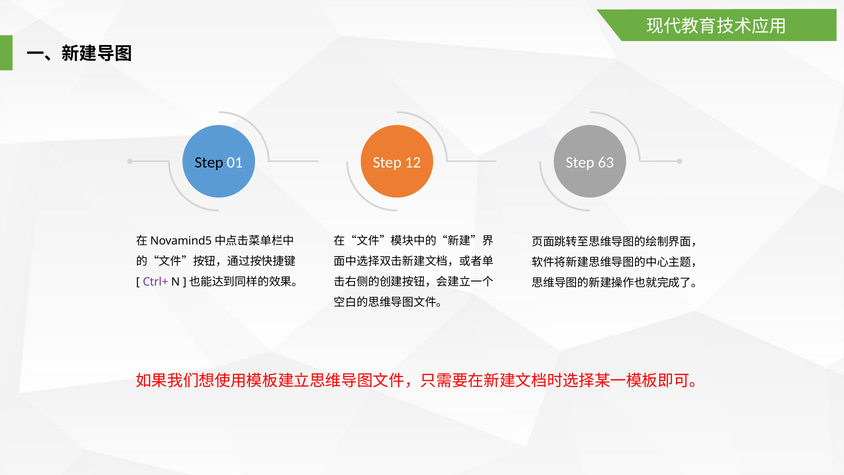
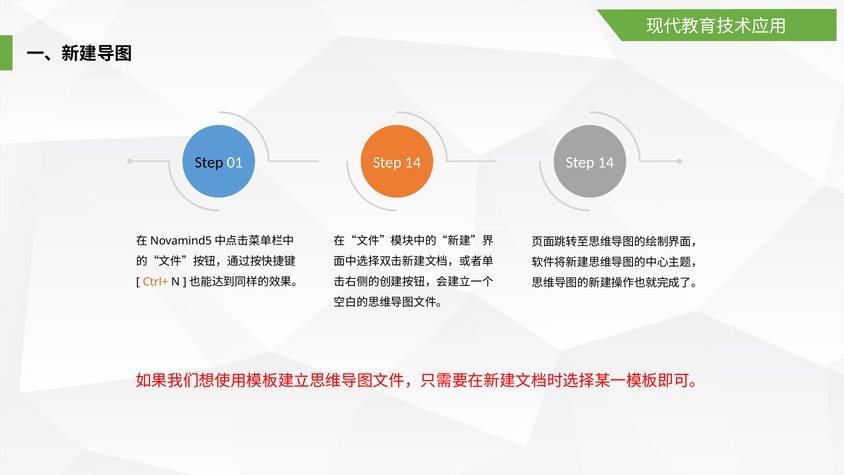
01 Step 12: 12 -> 14
63 at (606, 162): 63 -> 14
Ctrl+ colour: purple -> orange
